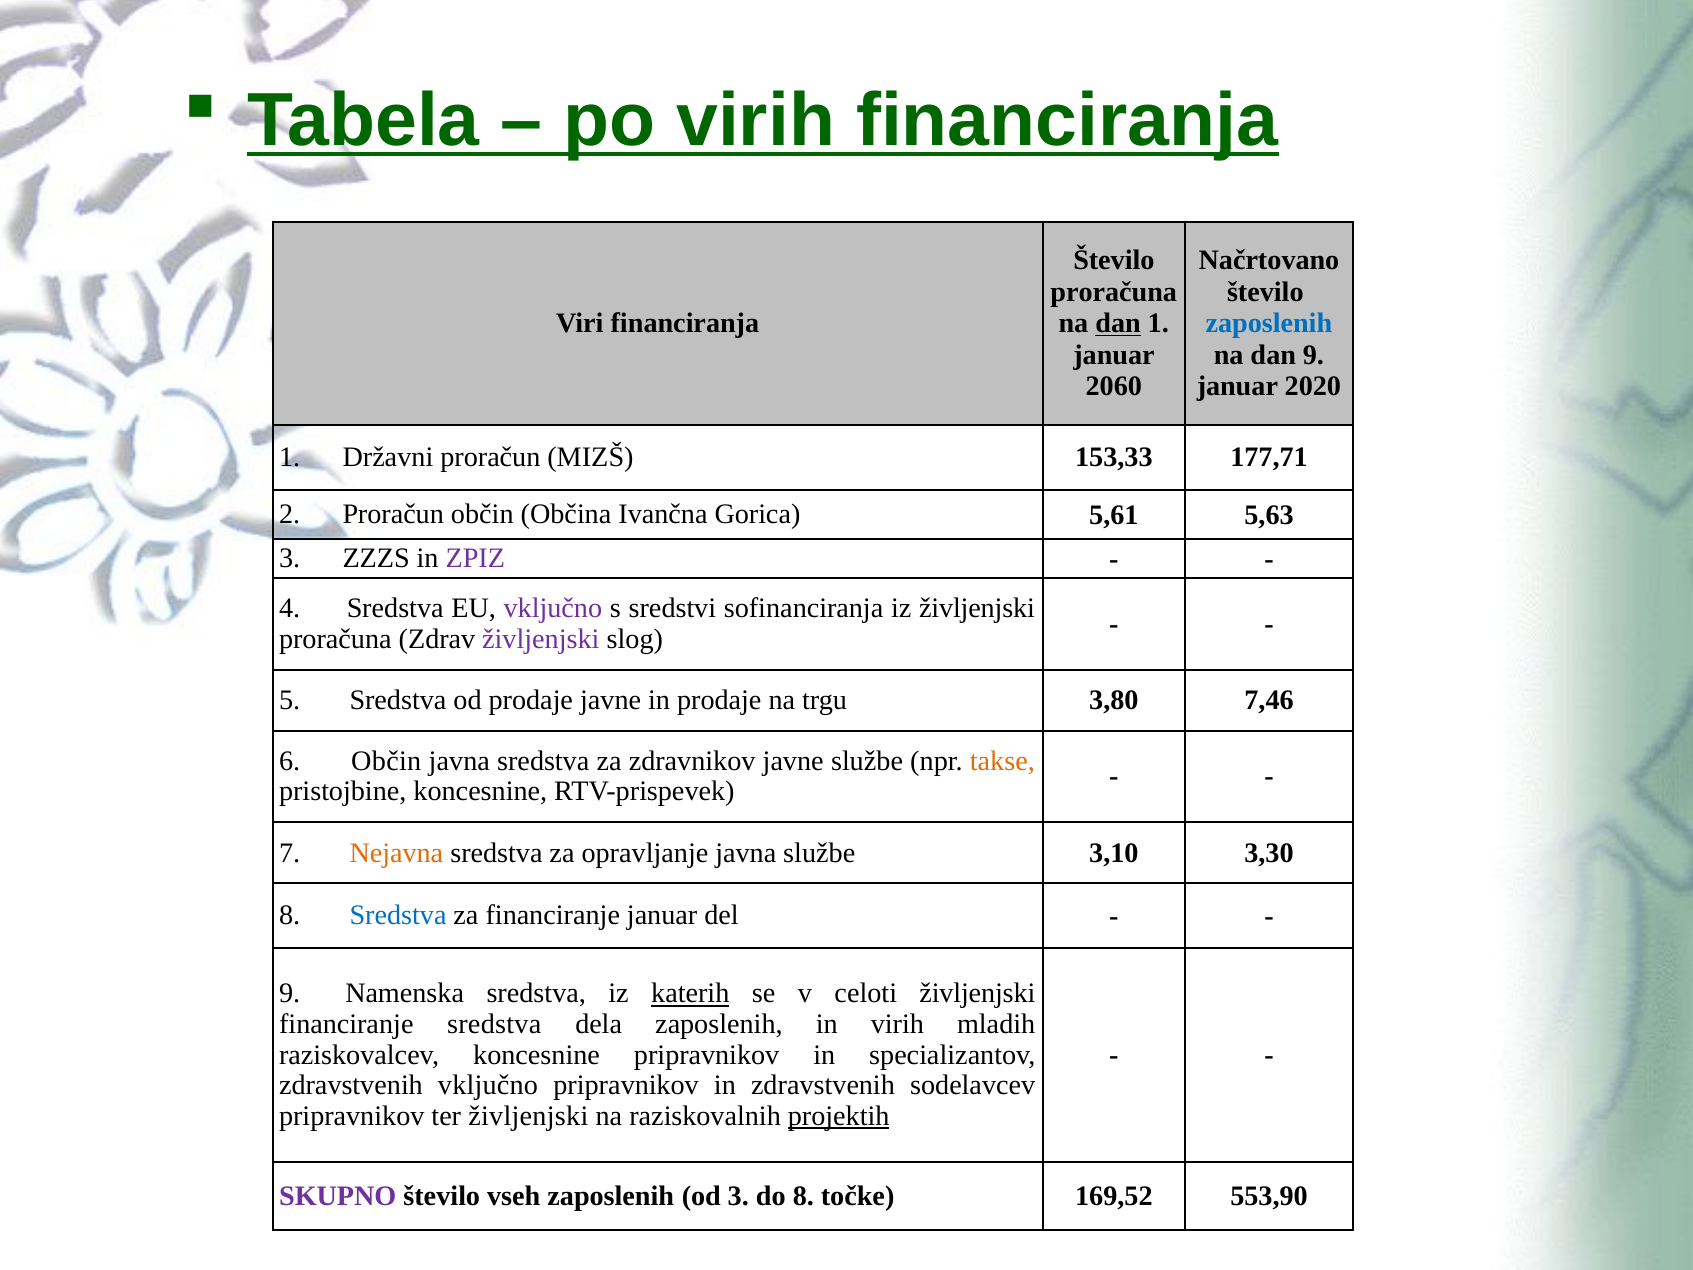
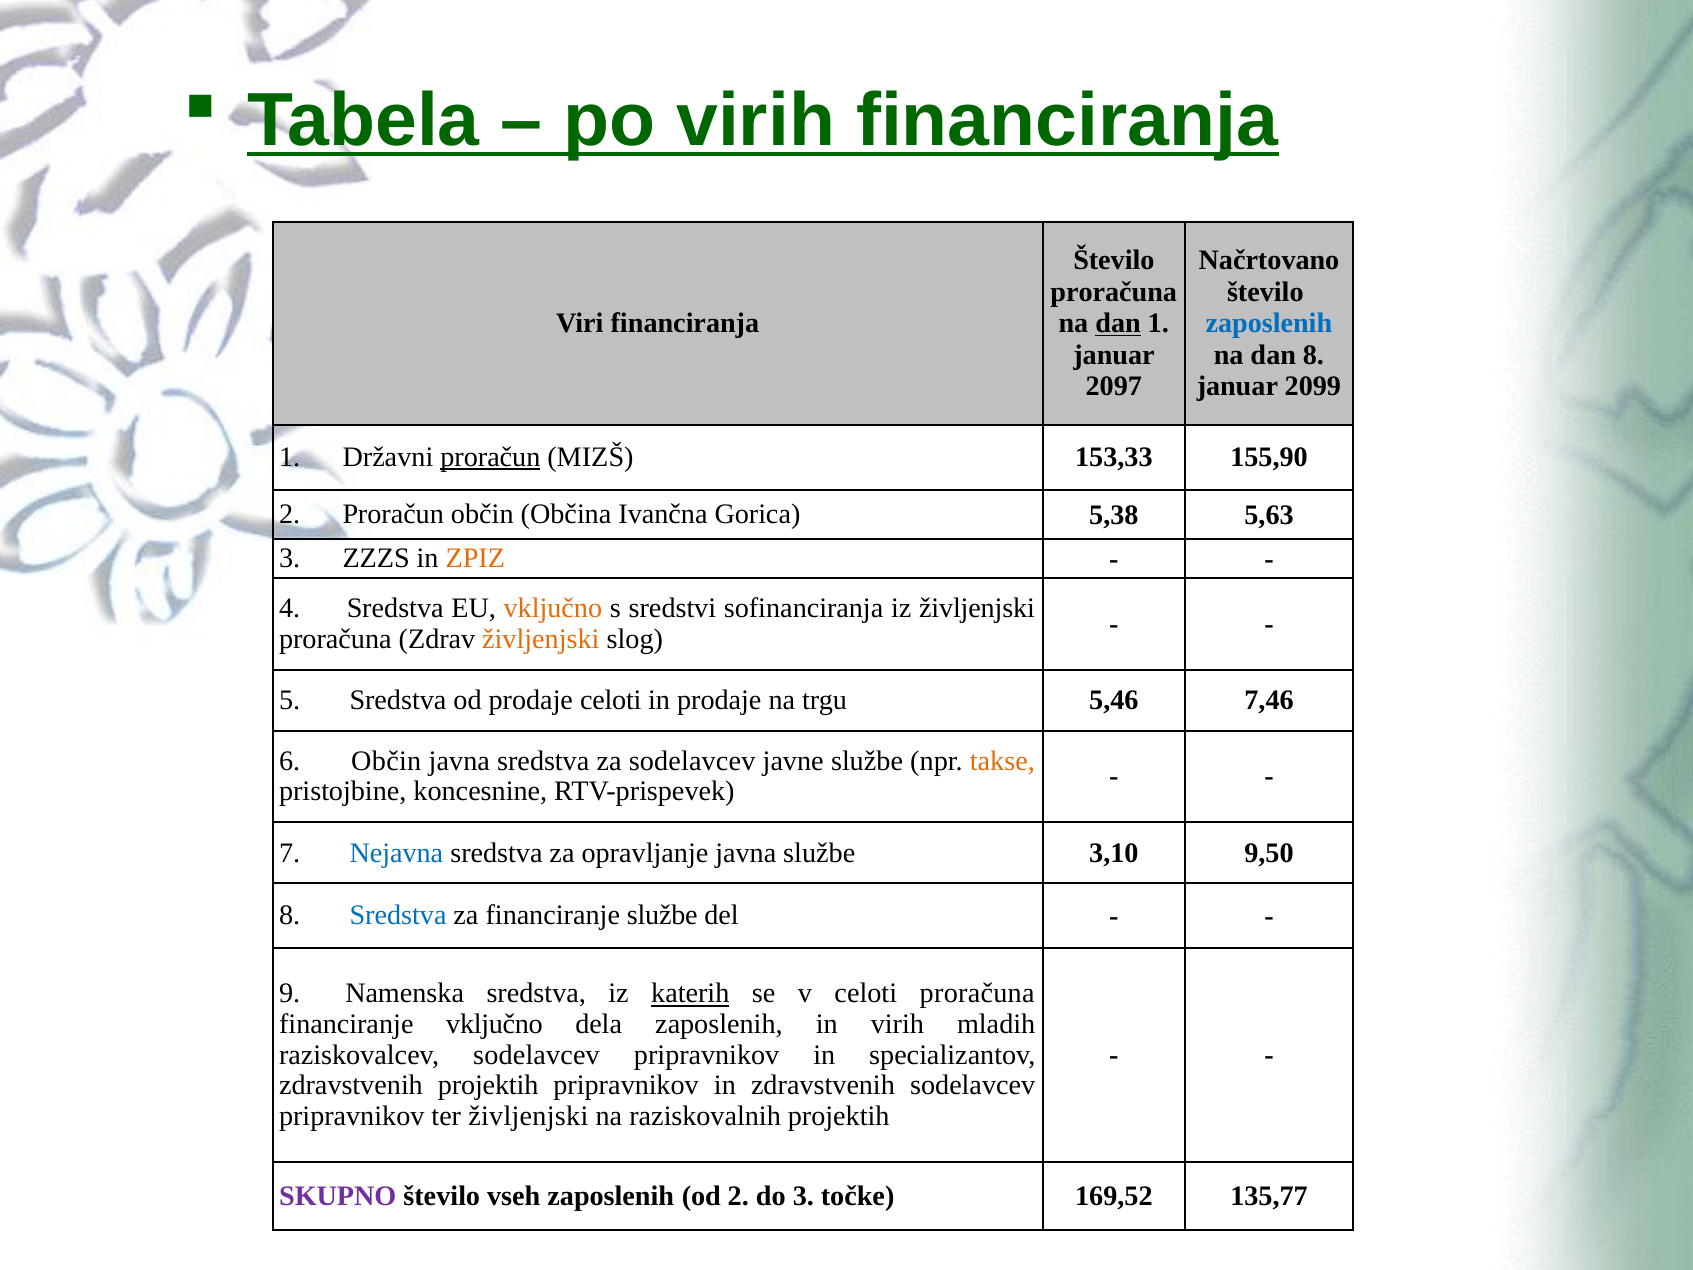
dan 9: 9 -> 8
2060: 2060 -> 2097
2020: 2020 -> 2099
proračun at (490, 457) underline: none -> present
177,71: 177,71 -> 155,90
5,61: 5,61 -> 5,38
ZPIZ colour: purple -> orange
vključno at (553, 608) colour: purple -> orange
življenjski at (541, 639) colour: purple -> orange
prodaje javne: javne -> celoti
3,80: 3,80 -> 5,46
za zdravnikov: zdravnikov -> sodelavcev
Nejavna colour: orange -> blue
3,30: 3,30 -> 9,50
financiranje januar: januar -> službe
celoti življenjski: življenjski -> proračuna
financiranje sredstva: sredstva -> vključno
raziskovalcev koncesnine: koncesnine -> sodelavcev
zdravstvenih vključno: vključno -> projektih
projektih at (839, 1116) underline: present -> none
od 3: 3 -> 2
do 8: 8 -> 3
553,90: 553,90 -> 135,77
